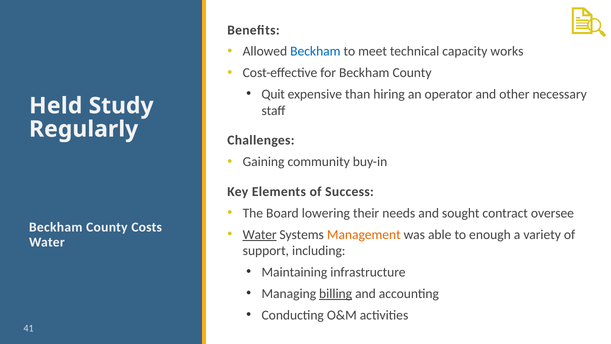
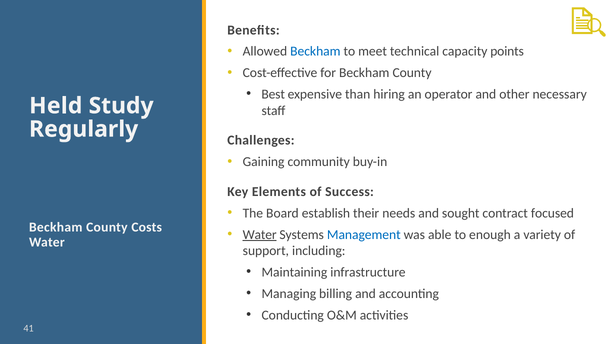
works: works -> points
Quit: Quit -> Best
lowering: lowering -> establish
oversee: oversee -> focused
Management colour: orange -> blue
billing underline: present -> none
